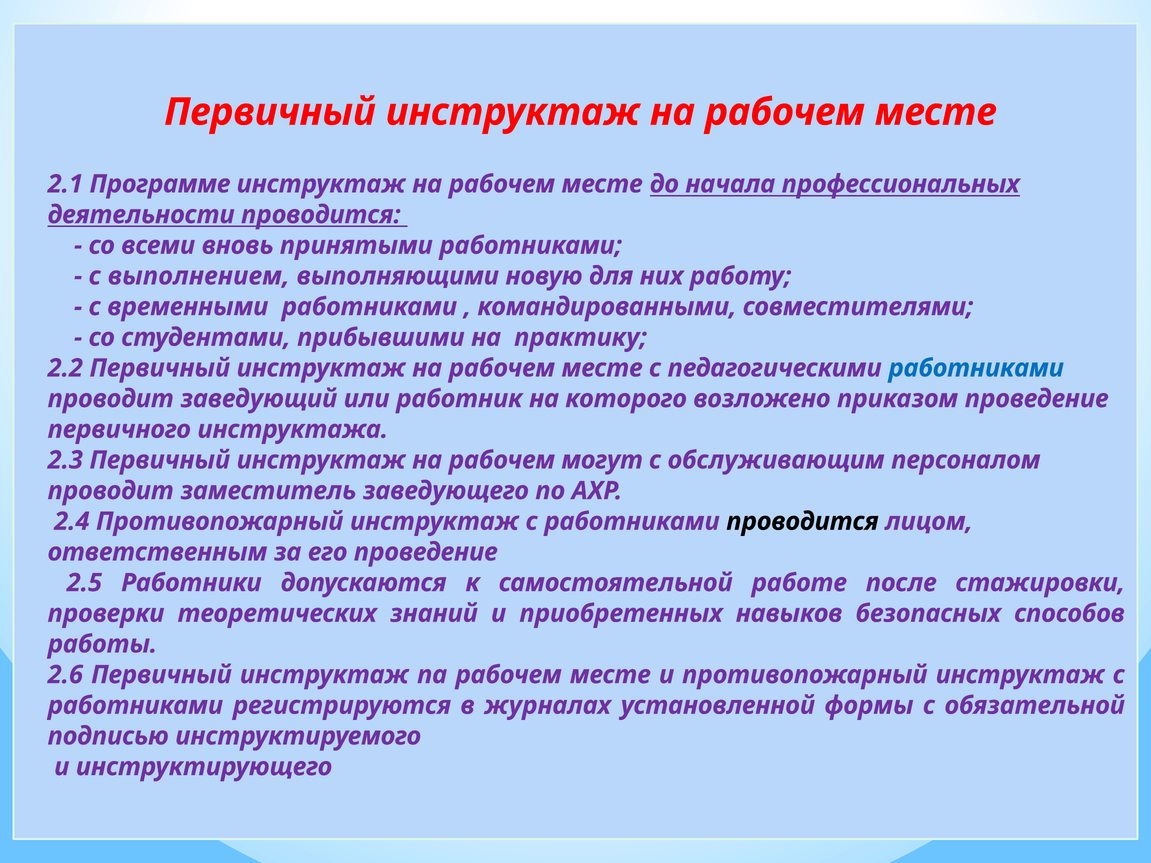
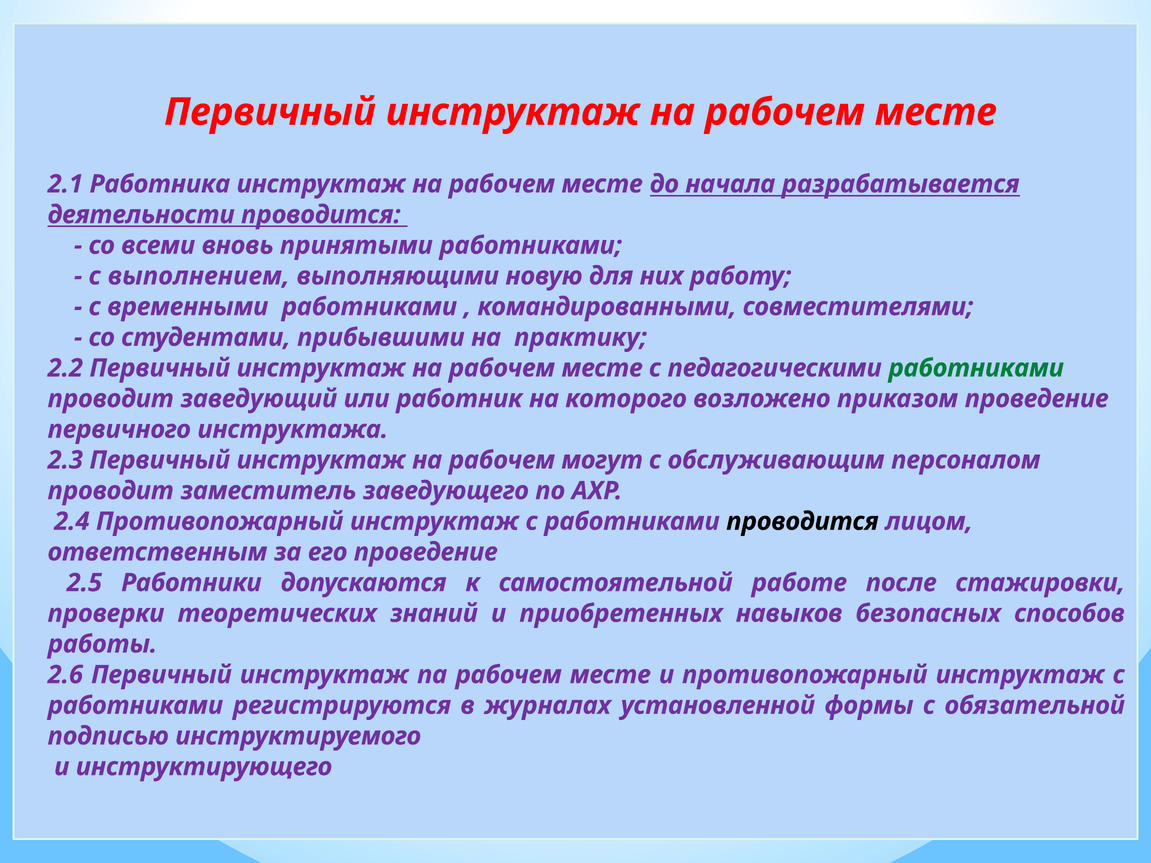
Программе: Программе -> Работника
профессиональных: профессиональных -> разрабатывается
работниками at (976, 368) colour: blue -> green
